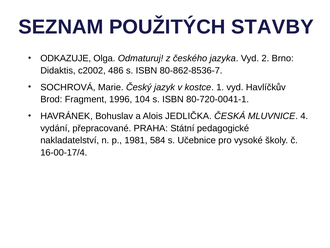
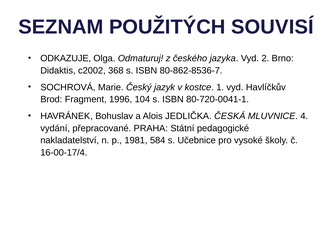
STAVBY: STAVBY -> SOUVISÍ
486: 486 -> 368
